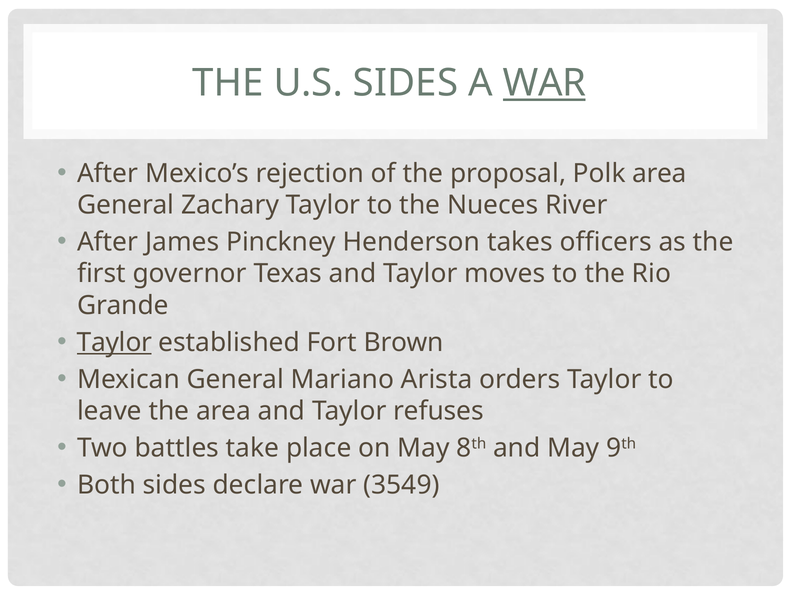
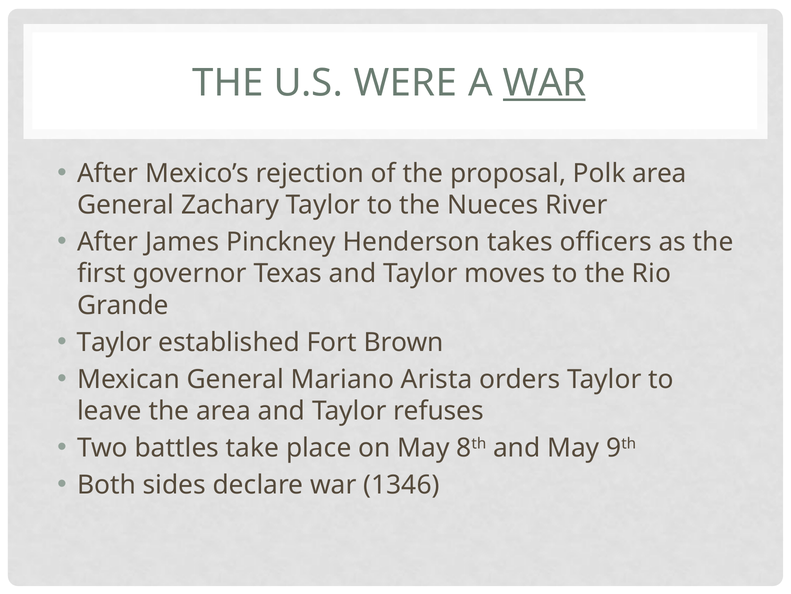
U.S SIDES: SIDES -> WERE
Taylor at (114, 342) underline: present -> none
3549: 3549 -> 1346
